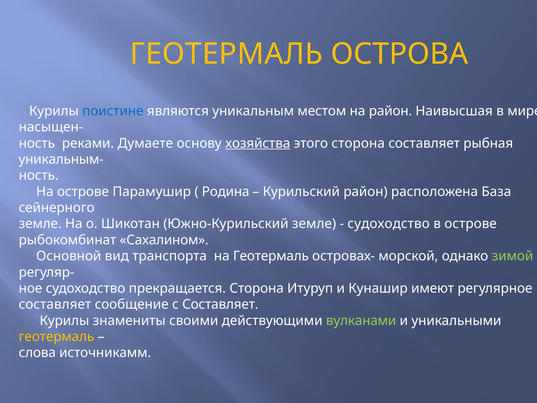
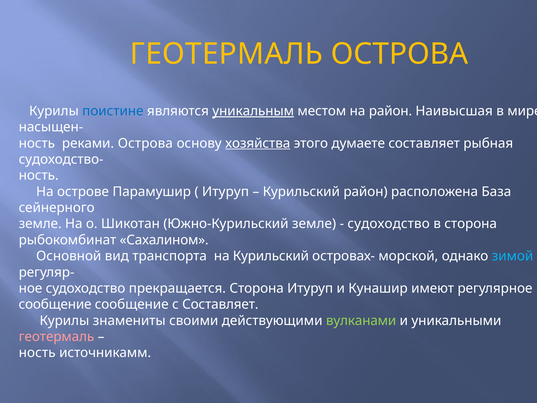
уникальным underline: none -> present
реками Думаете: Думаете -> Острова
этого сторона: сторона -> думаете
уникальным-: уникальным- -> судоходство-
Родина at (226, 192): Родина -> Итуруп
в острове: острове -> сторона
на Геотермаль: Геотермаль -> Курильский
зимой colour: light green -> light blue
составляет at (55, 304): составляет -> сообщение
геотермаль at (56, 337) colour: yellow -> pink
слова at (37, 353): слова -> ность
